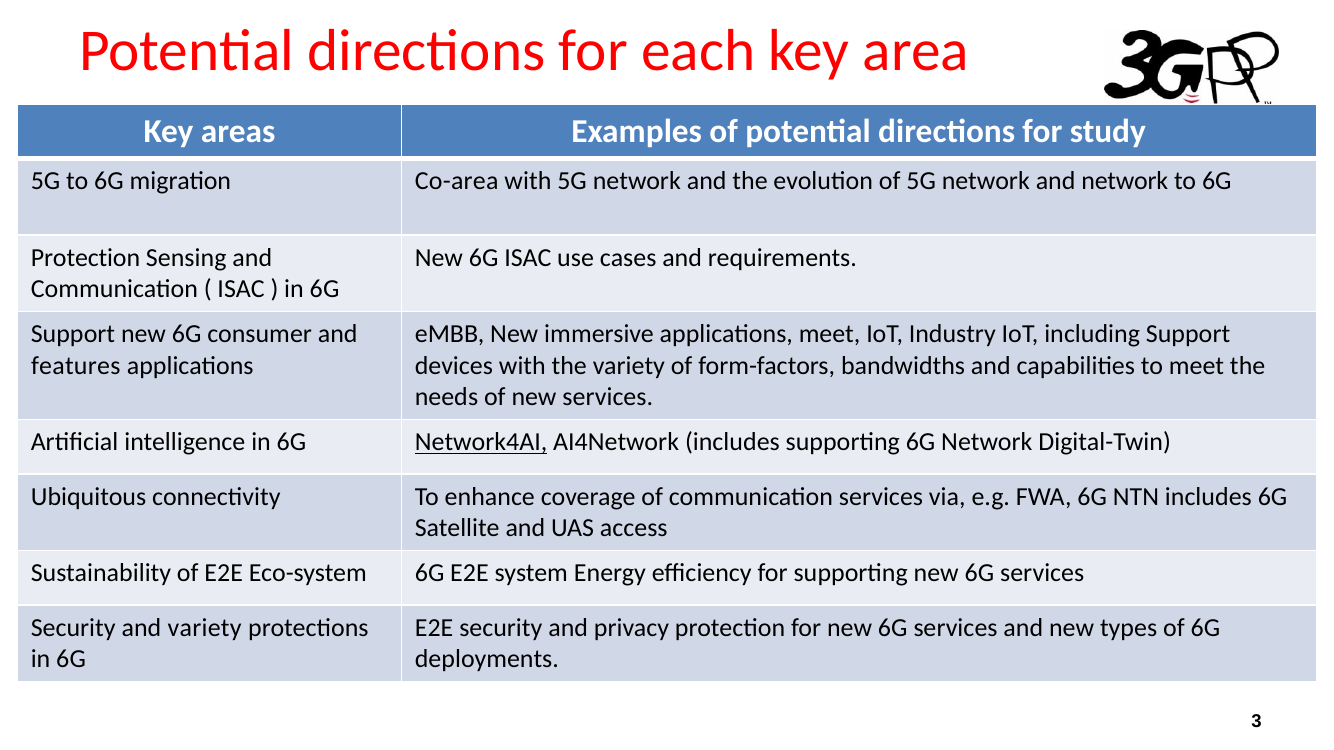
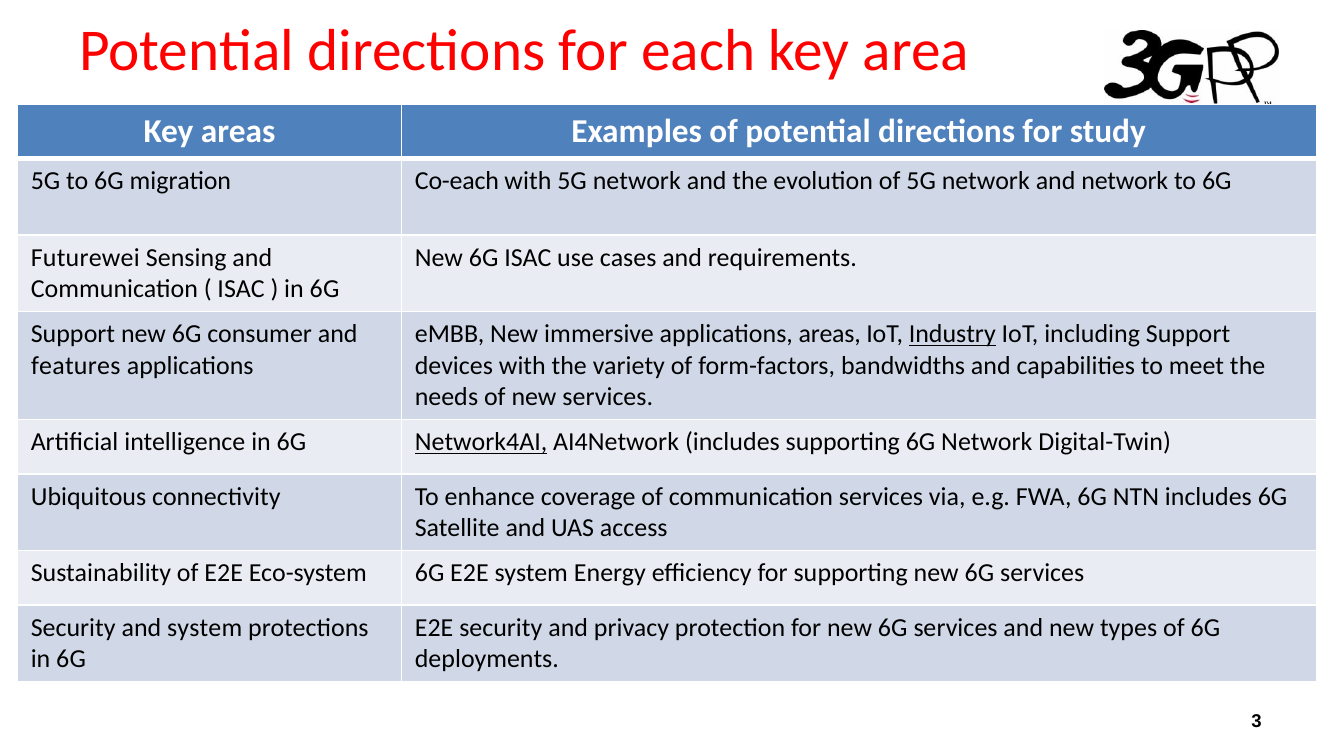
Co-area: Co-area -> Co-each
Protection at (85, 258): Protection -> Futurewei
applications meet: meet -> areas
Industry underline: none -> present
and variety: variety -> system
